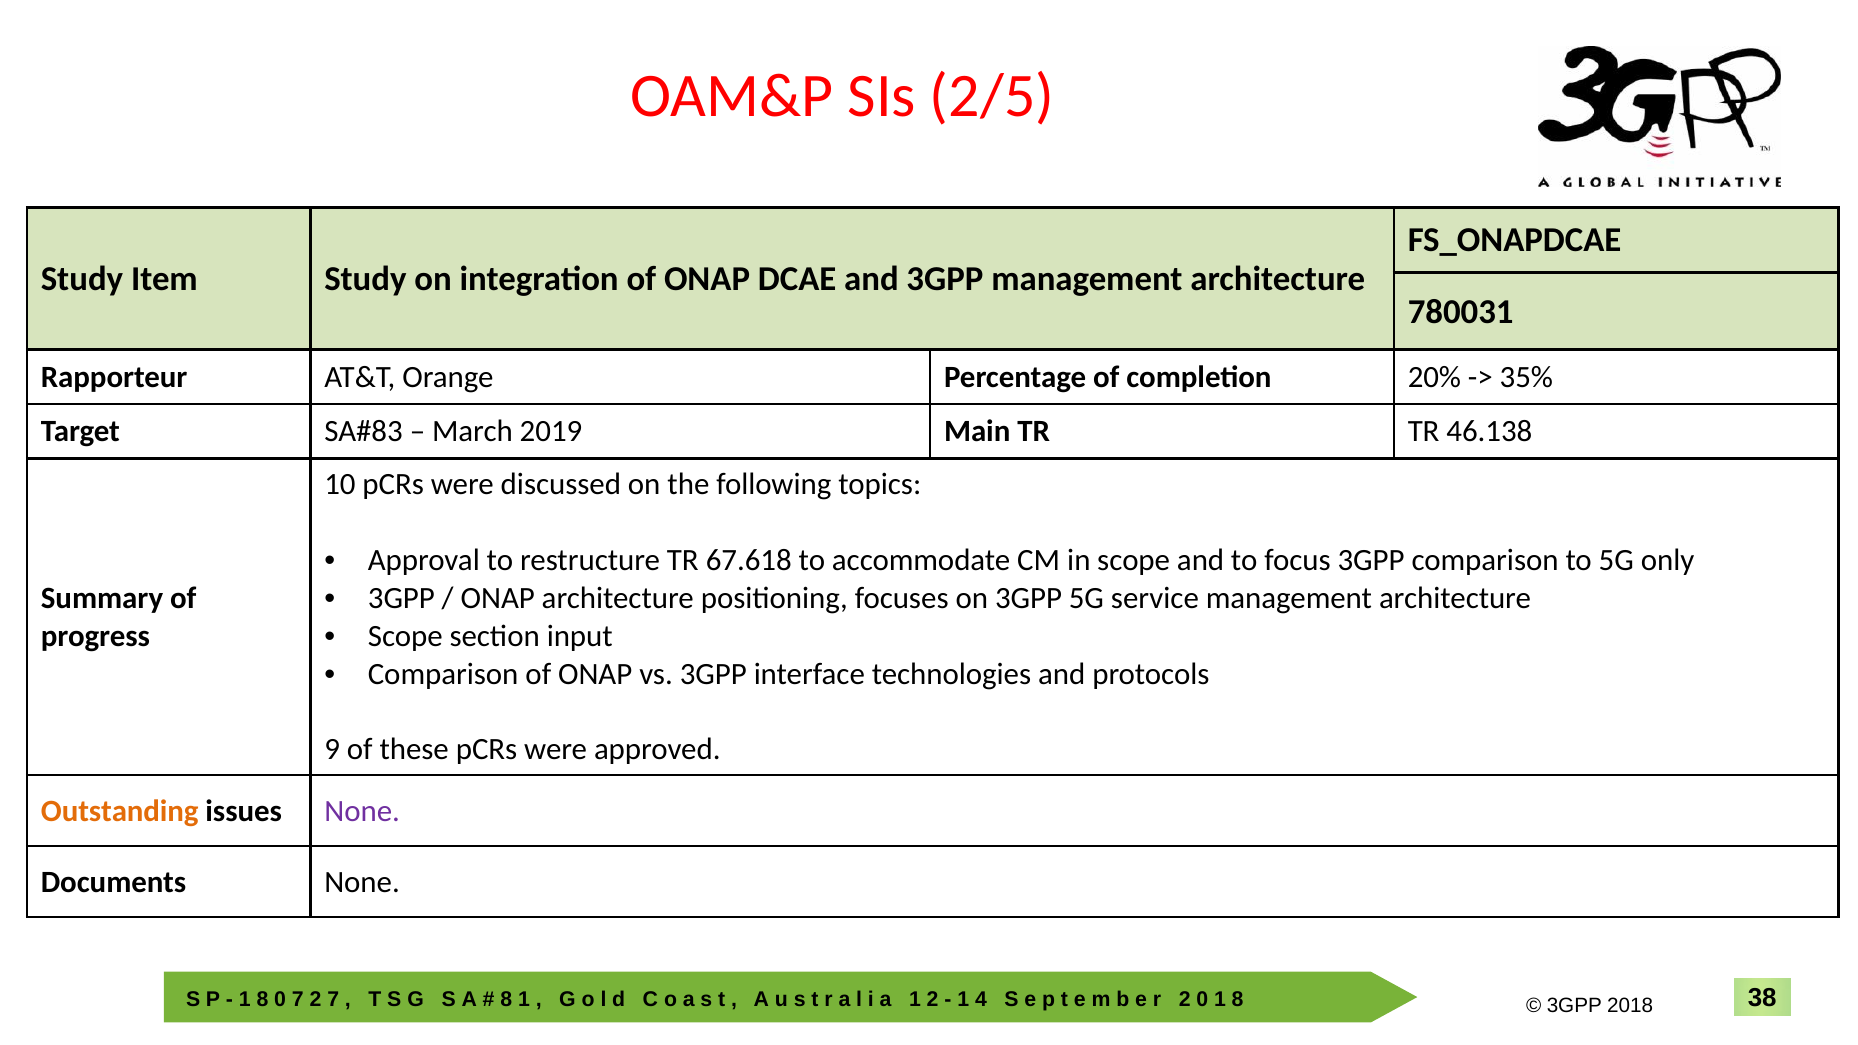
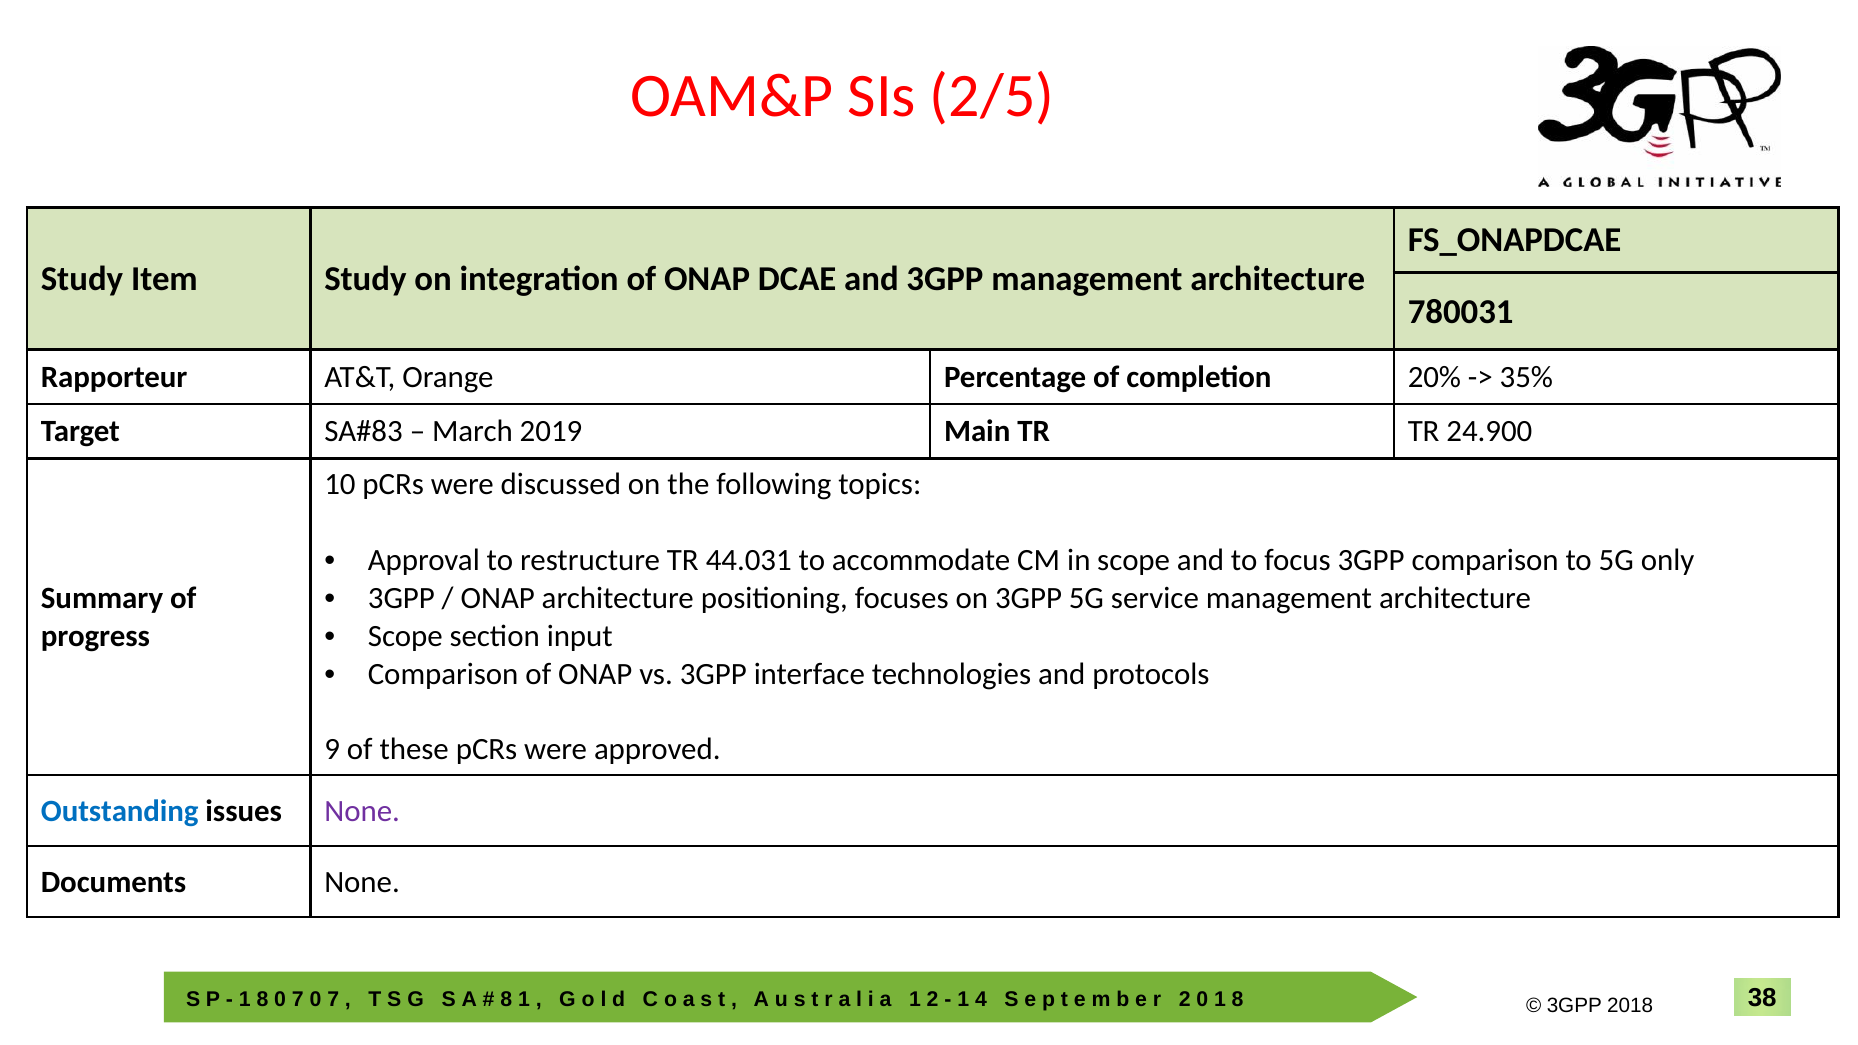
46.138: 46.138 -> 24.900
67.618: 67.618 -> 44.031
Outstanding colour: orange -> blue
2 at (316, 1000): 2 -> 0
